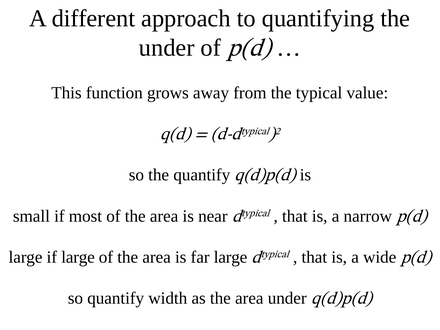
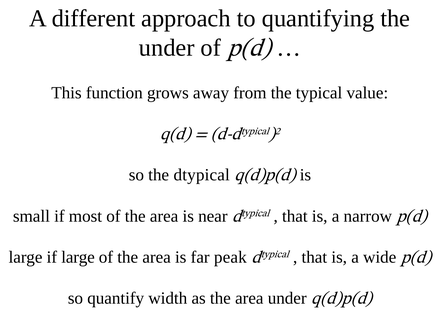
the quantify: quantify -> dtypical
far large: large -> peak
